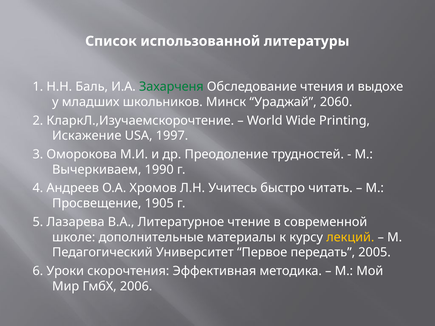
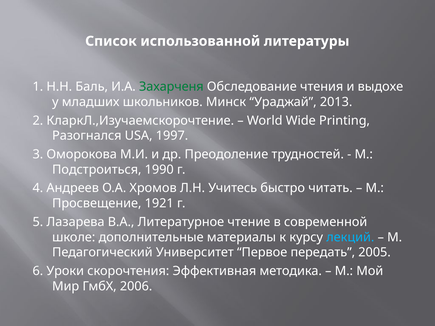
2060: 2060 -> 2013
Искажение: Искажение -> Разогнался
Вычеркиваем: Вычеркиваем -> Подстроиться
1905: 1905 -> 1921
лекций colour: yellow -> light blue
